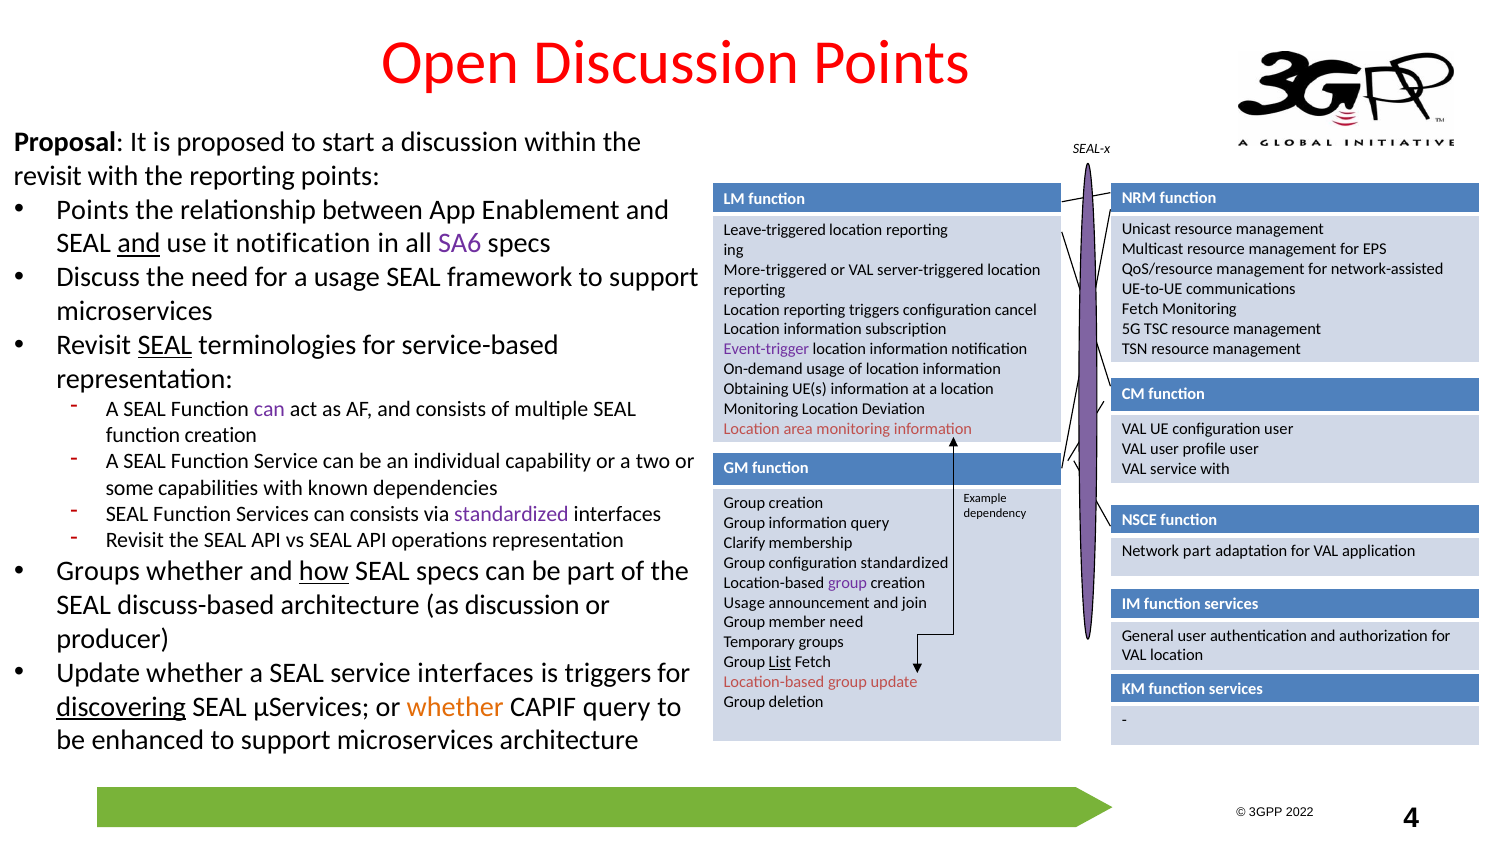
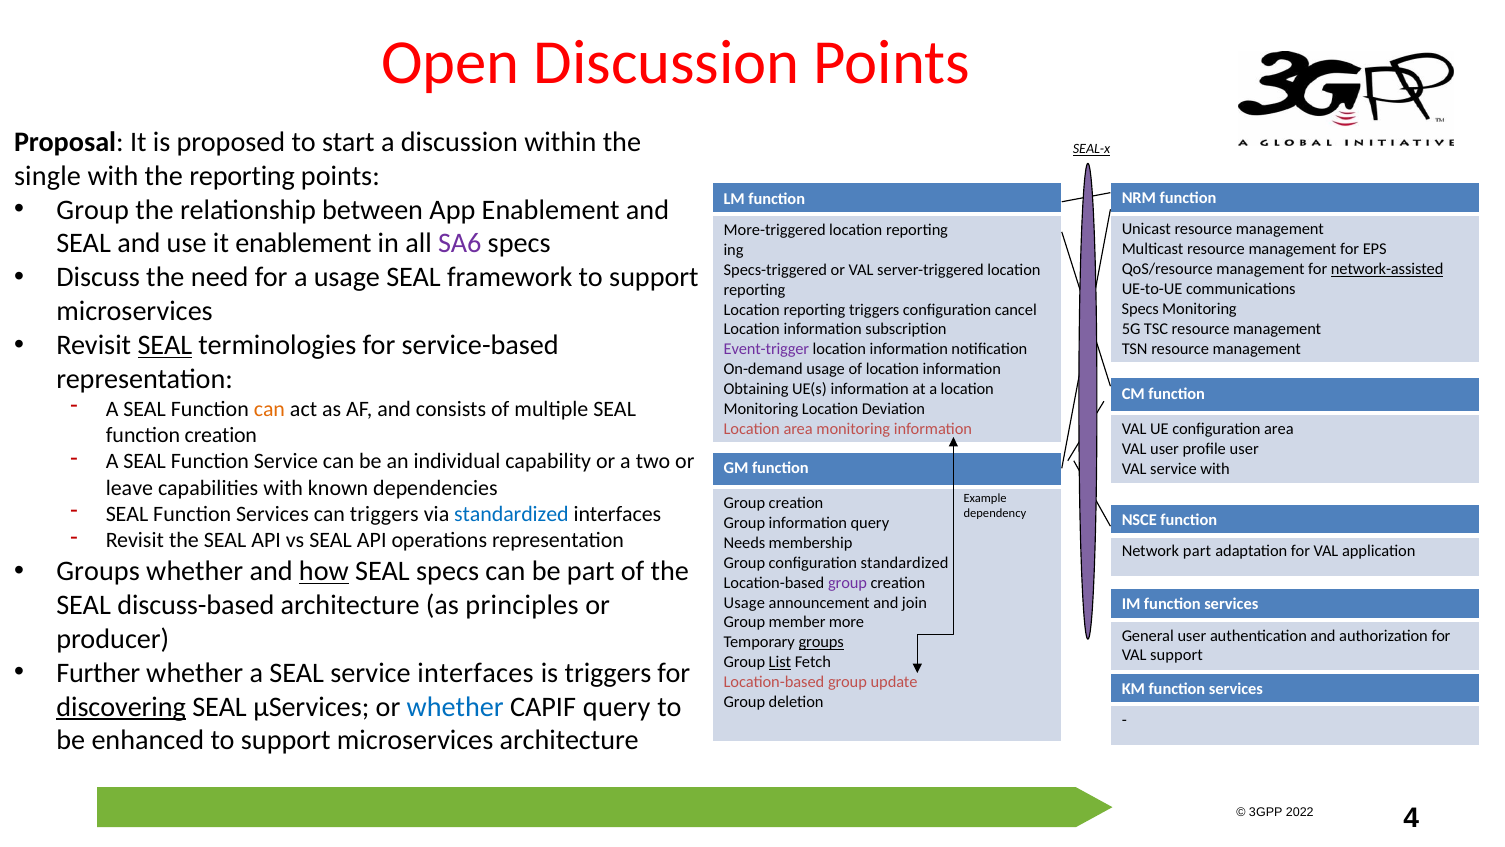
SEAL-x underline: none -> present
revisit at (48, 176): revisit -> single
Points at (93, 210): Points -> Group
Leave-triggered: Leave-triggered -> More-triggered
and at (139, 244) underline: present -> none
it notification: notification -> enablement
network-assisted underline: none -> present
More-triggered: More-triggered -> Specs-triggered
Fetch at (1140, 309): Fetch -> Specs
can at (269, 409) colour: purple -> orange
configuration user: user -> area
some: some -> leave
can consists: consists -> triggers
standardized at (511, 514) colour: purple -> blue
Clarify: Clarify -> Needs
as discussion: discussion -> principles
member need: need -> more
groups at (821, 642) underline: none -> present
VAL location: location -> support
Update at (98, 673): Update -> Further
whether at (455, 706) colour: orange -> blue
